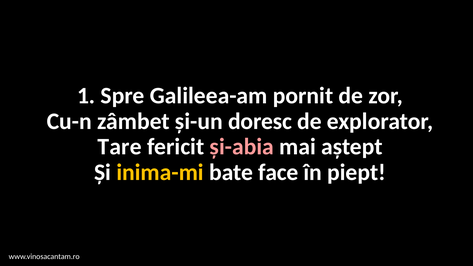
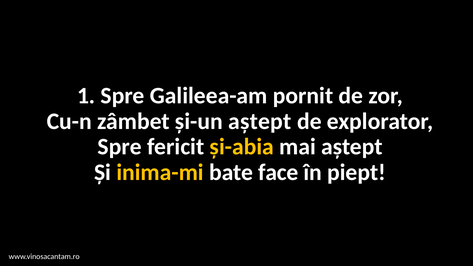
și-un doresc: doresc -> aștept
Tare at (120, 147): Tare -> Spre
și-abia colour: pink -> yellow
